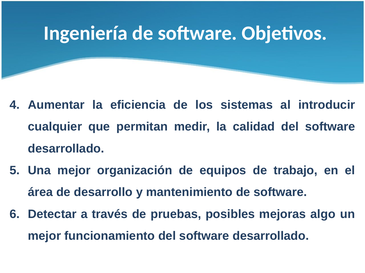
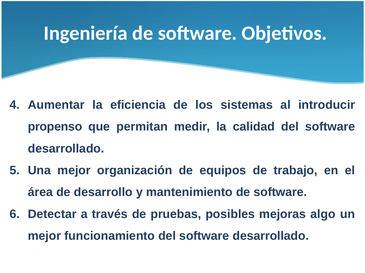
cualquier: cualquier -> propenso
